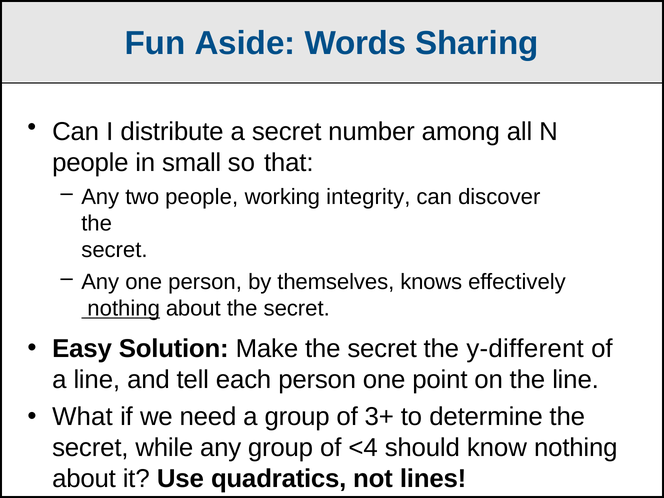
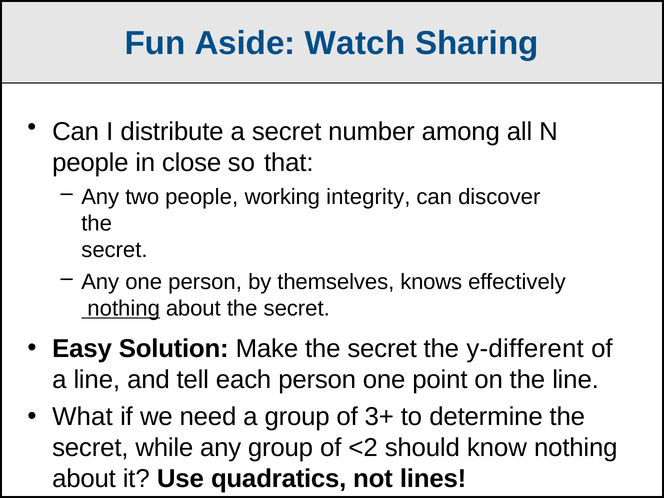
Words: Words -> Watch
small: small -> close
<4: <4 -> <2
